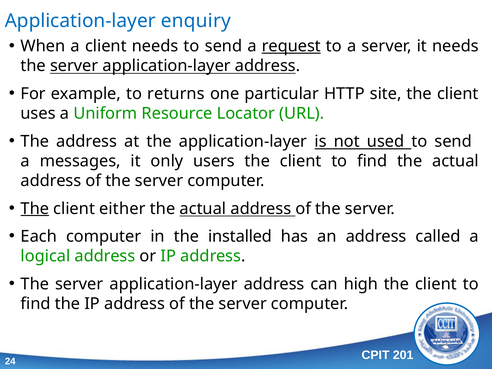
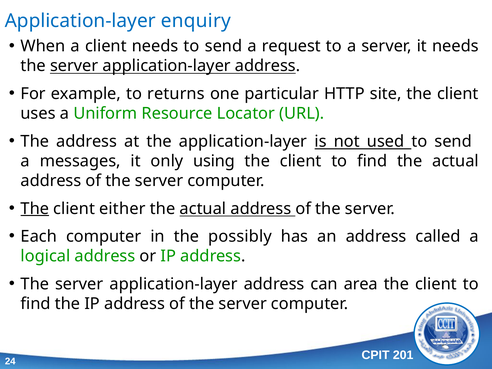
request underline: present -> none
users: users -> using
installed: installed -> possibly
high: high -> area
